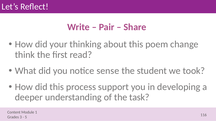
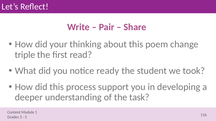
think: think -> triple
sense: sense -> ready
